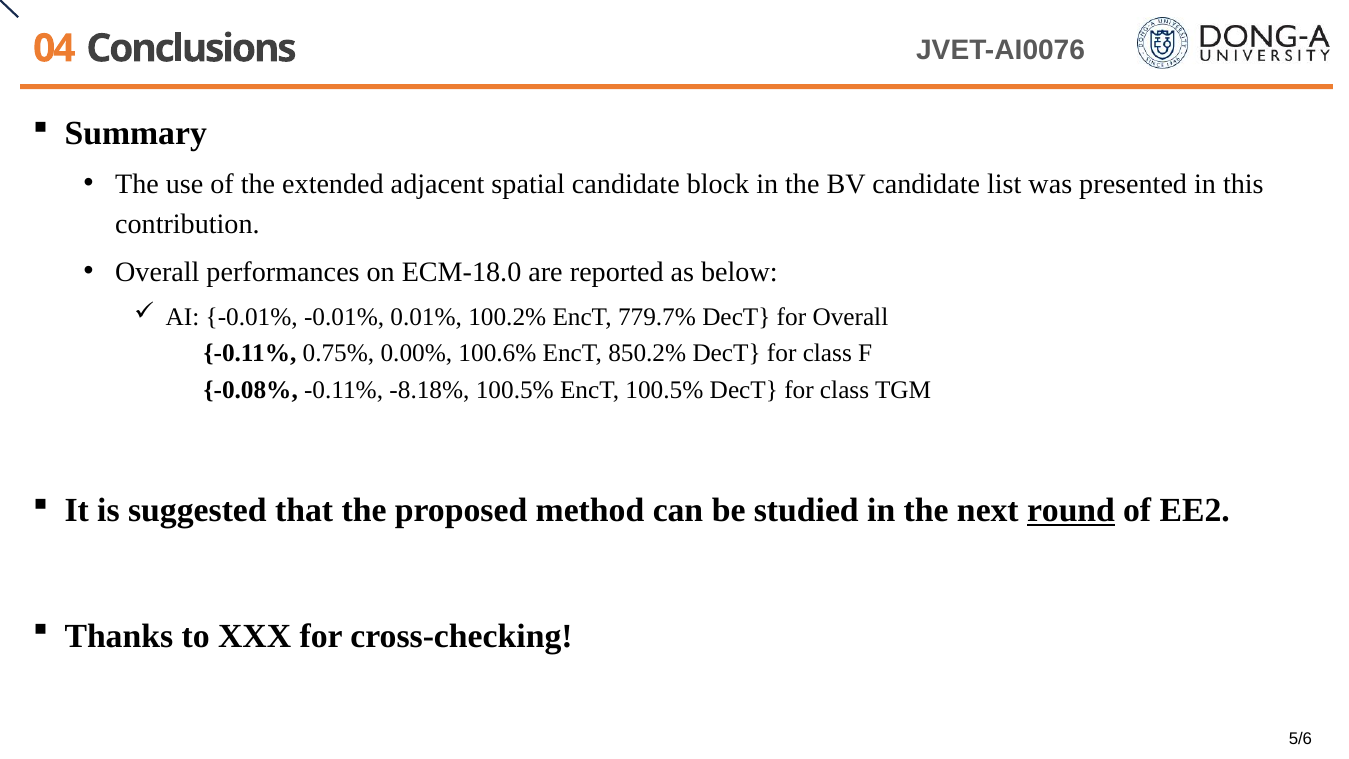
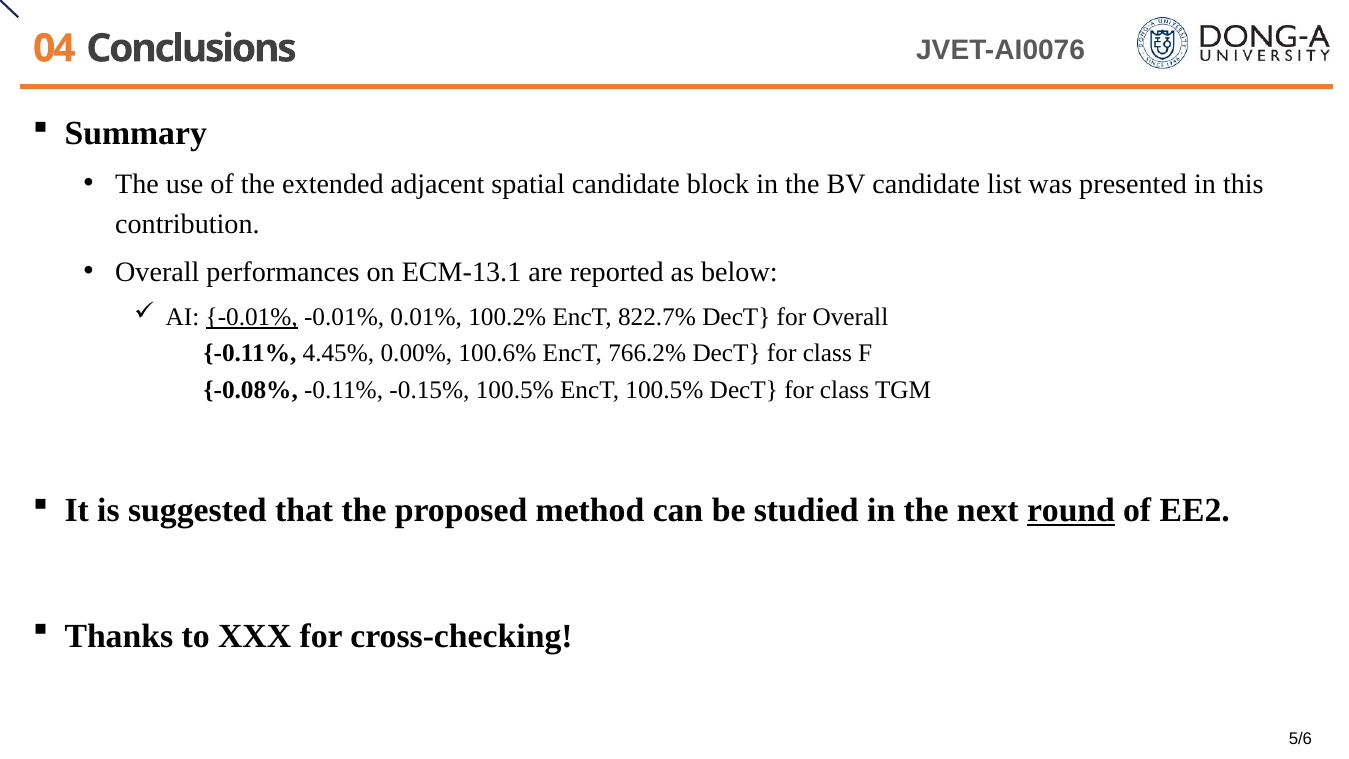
ECM-18.0: ECM-18.0 -> ECM-13.1
-0.01% at (252, 317) underline: none -> present
779.7%: 779.7% -> 822.7%
0.75%: 0.75% -> 4.45%
850.2%: 850.2% -> 766.2%
-8.18%: -8.18% -> -0.15%
